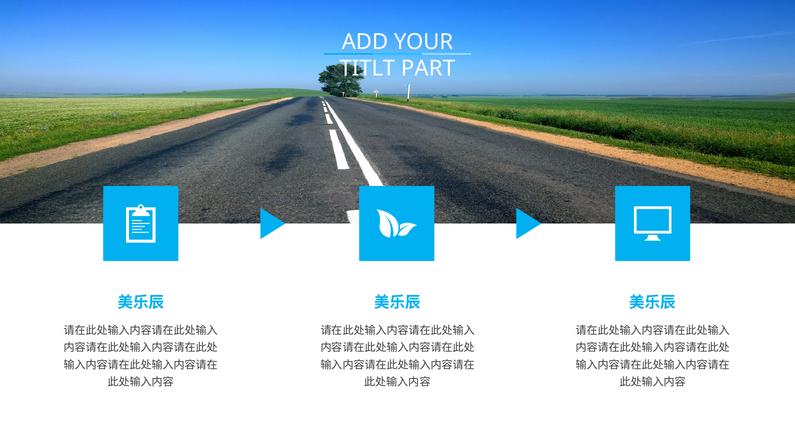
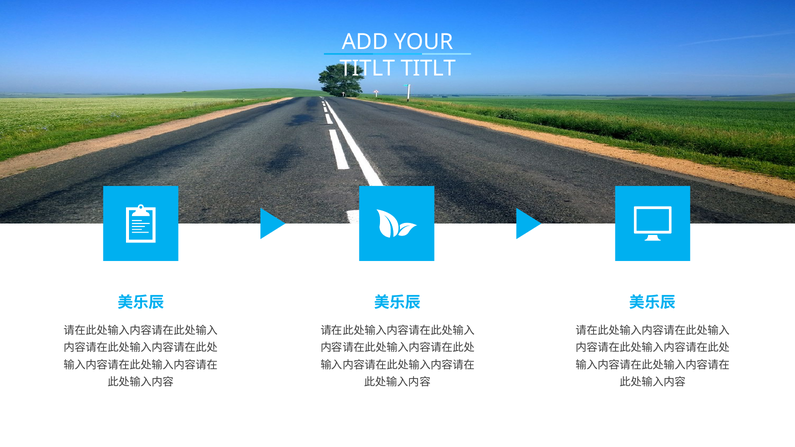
TITLT PART: PART -> TITLT
